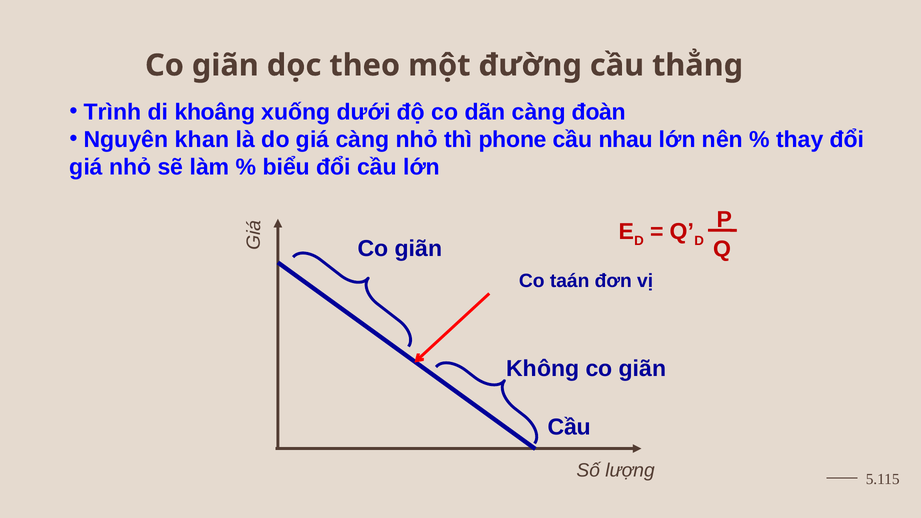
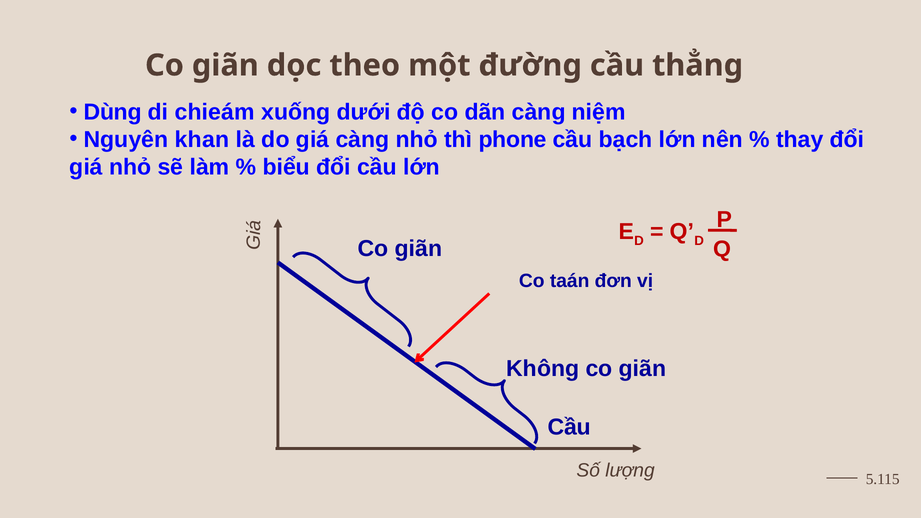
Trình: Trình -> Dùng
khoâng: khoâng -> chieám
đoàn: đoàn -> niệm
nhau: nhau -> bạch
